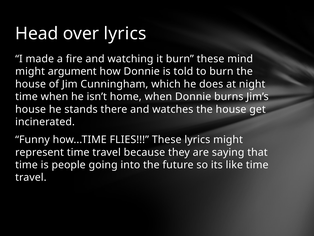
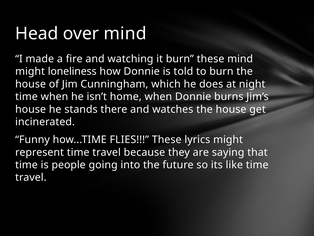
over lyrics: lyrics -> mind
argument: argument -> loneliness
